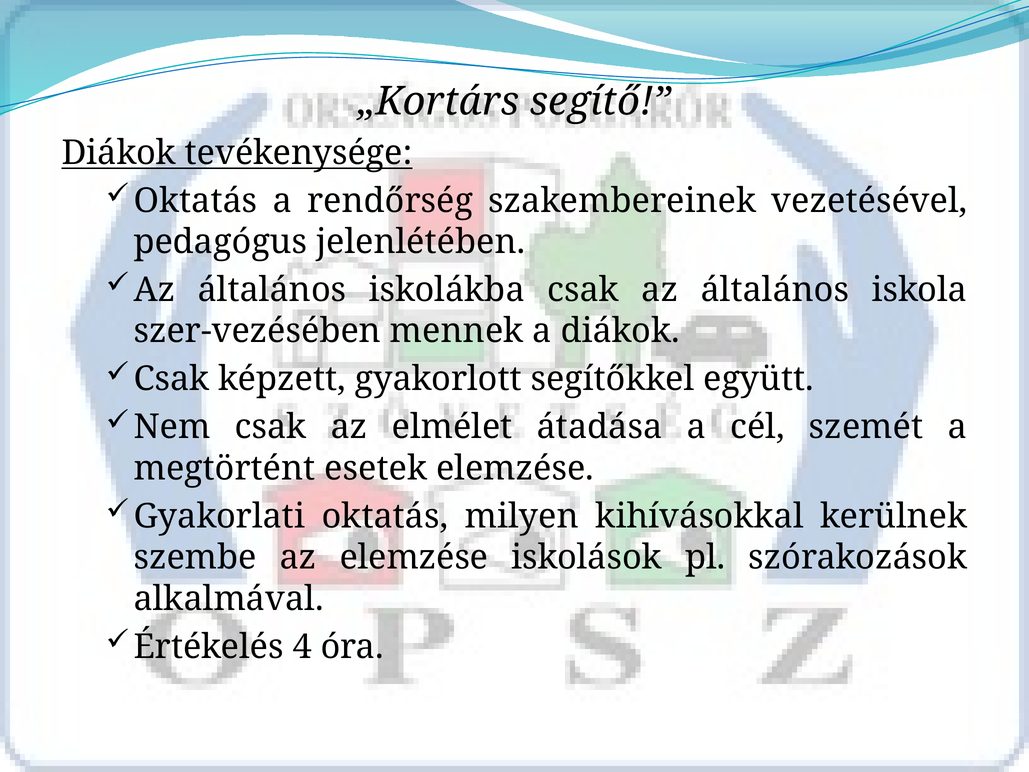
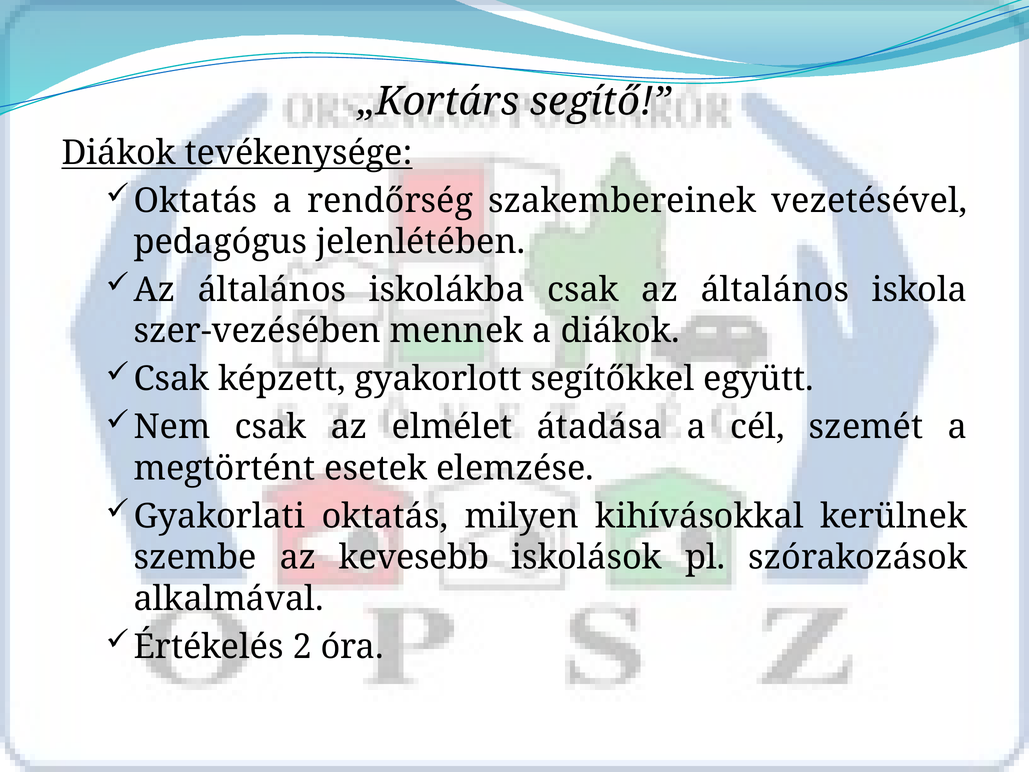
az elemzése: elemzése -> kevesebb
4: 4 -> 2
